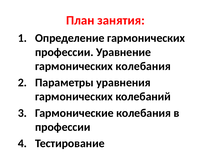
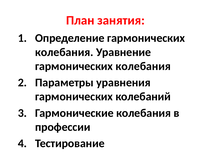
профессии at (64, 52): профессии -> колебания
